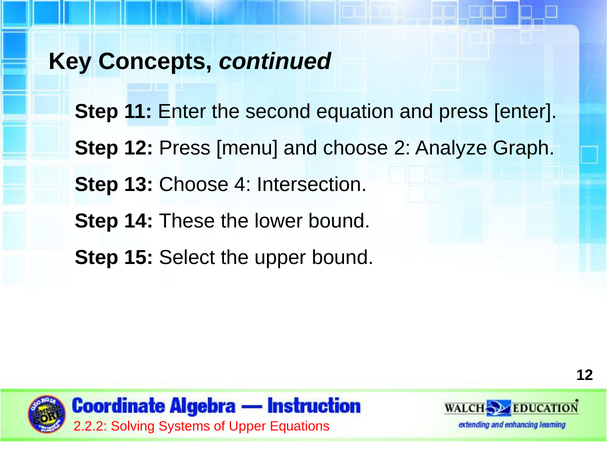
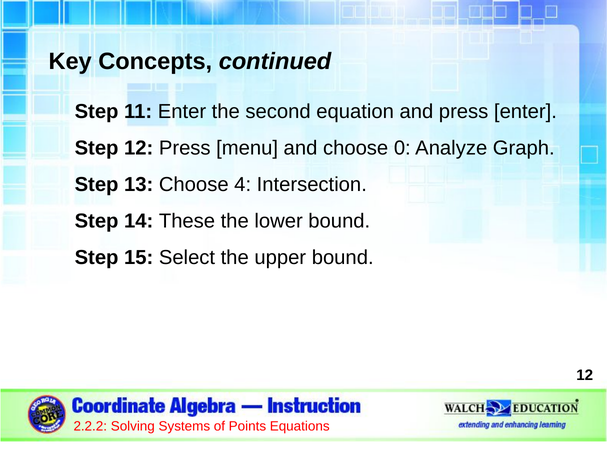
2: 2 -> 0
of Upper: Upper -> Points
